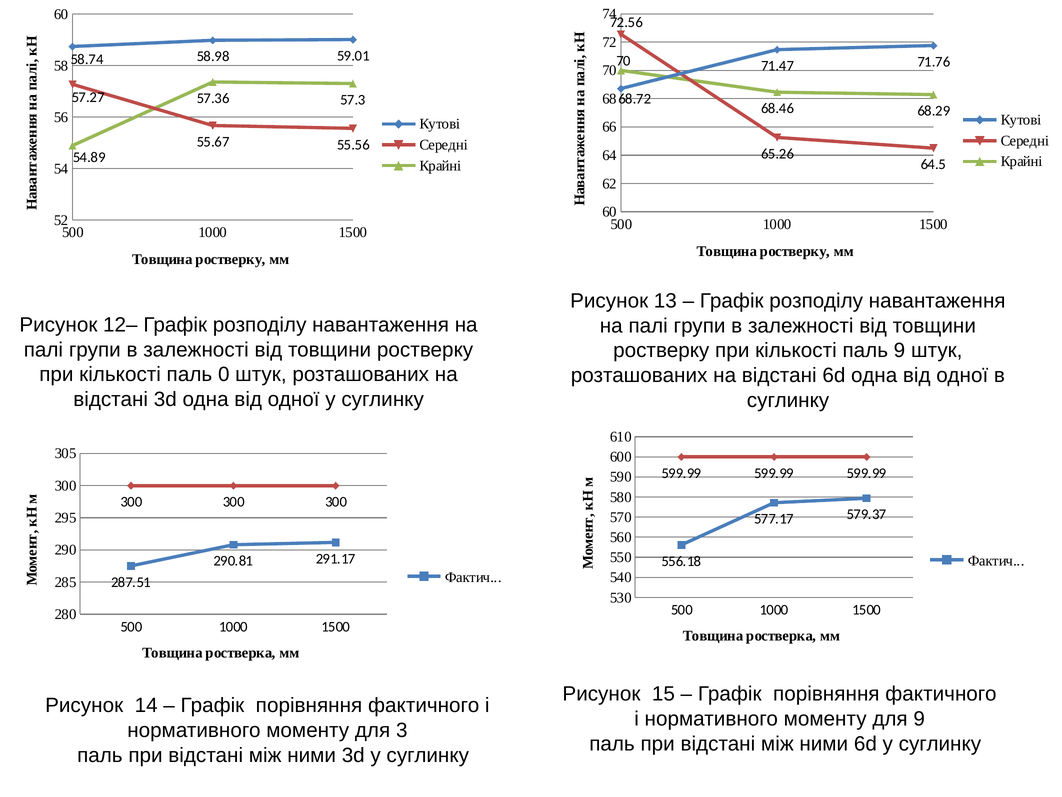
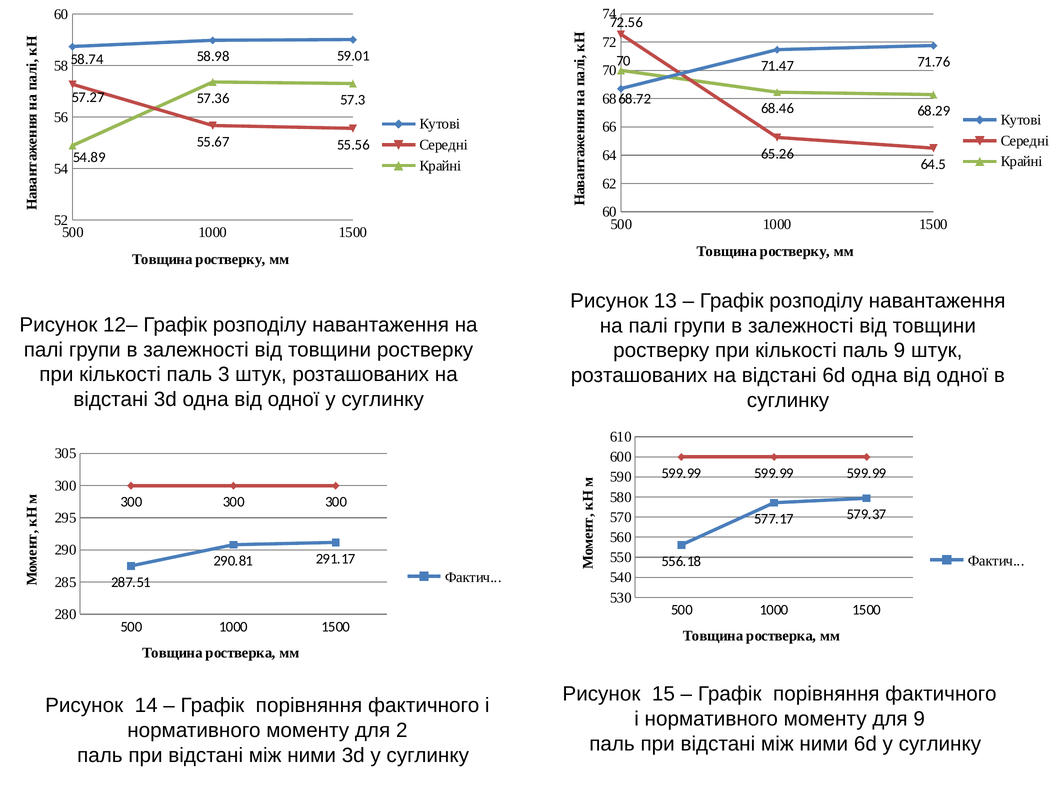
0: 0 -> 3
3: 3 -> 2
